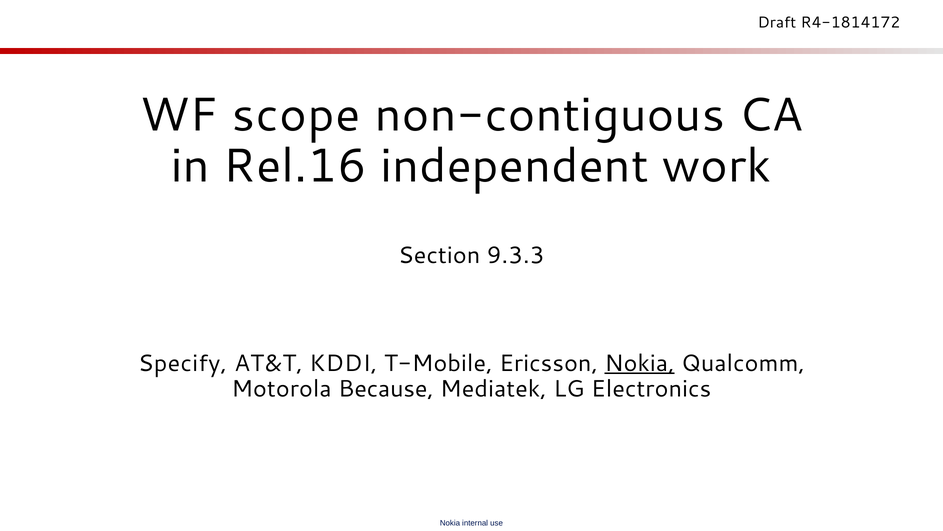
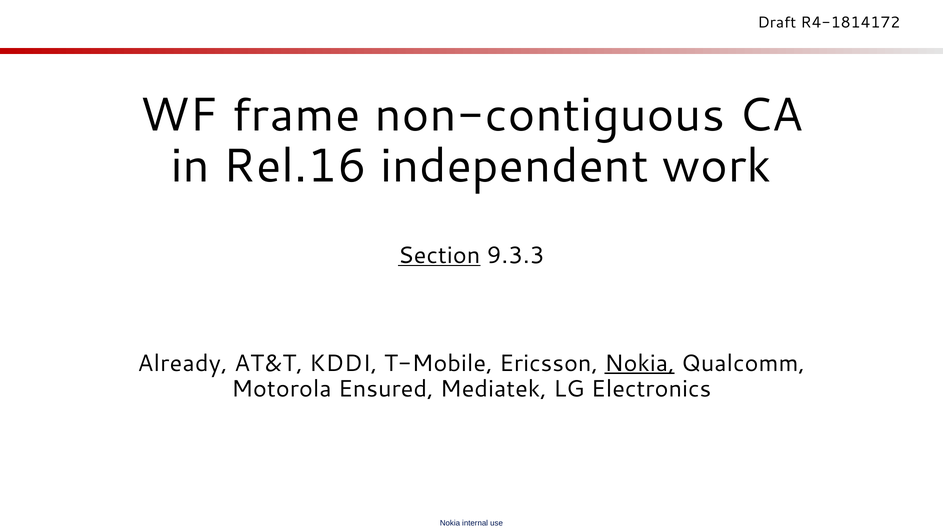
scope: scope -> frame
Section underline: none -> present
Specify: Specify -> Already
Because: Because -> Ensured
